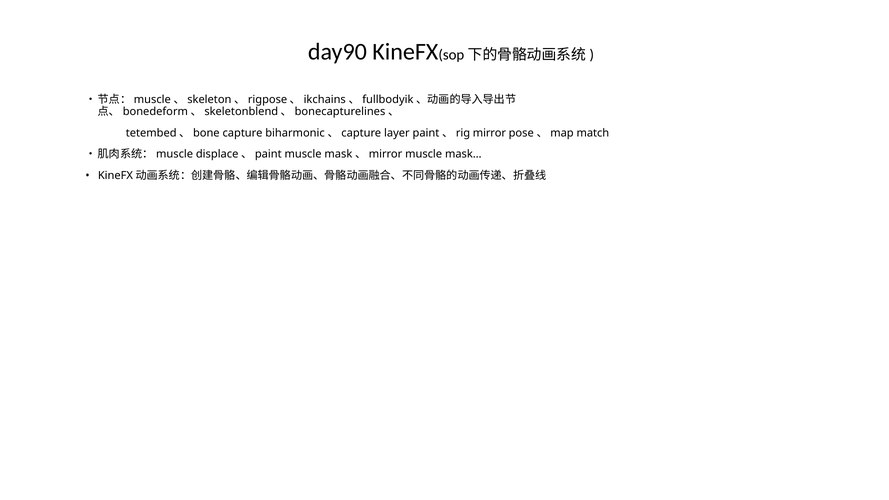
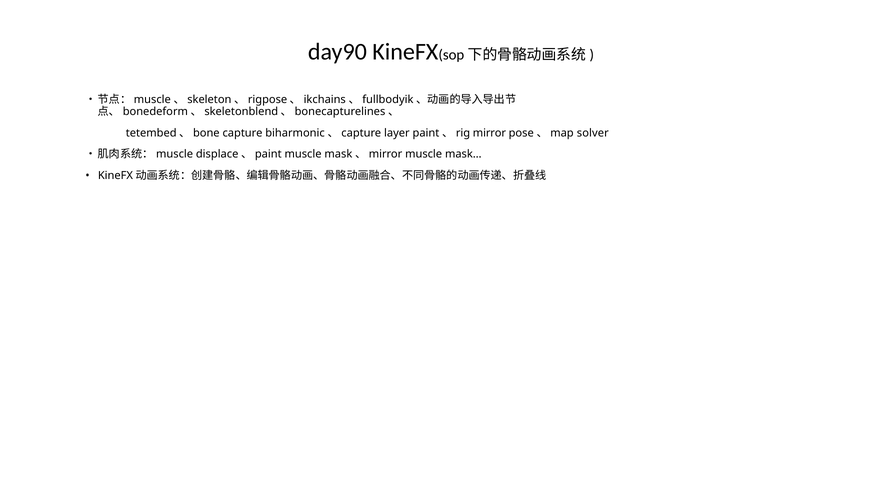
match: match -> solver
